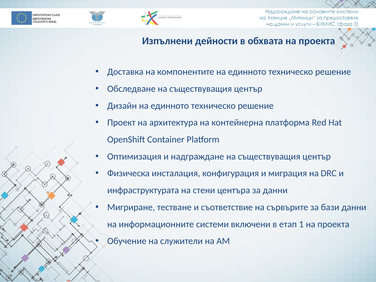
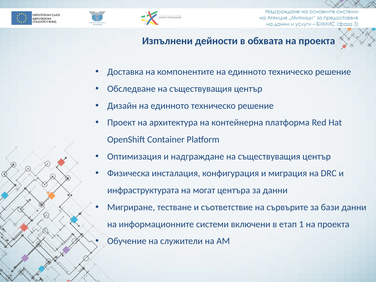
стени: стени -> могат
